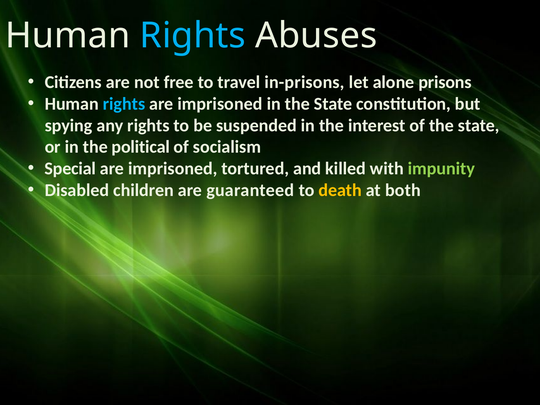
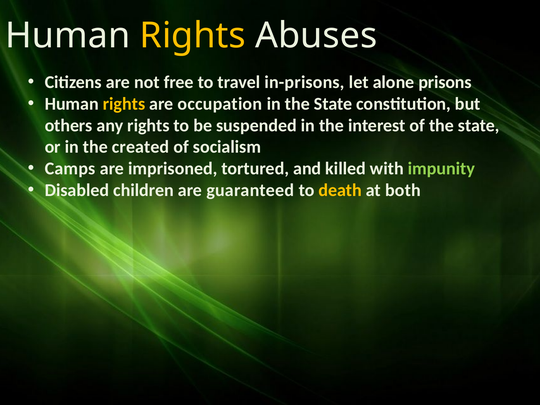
Rights at (193, 36) colour: light blue -> yellow
rights at (124, 104) colour: light blue -> yellow
imprisoned at (220, 104): imprisoned -> occupation
spying: spying -> others
political: political -> created
Special: Special -> Camps
